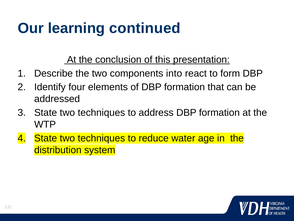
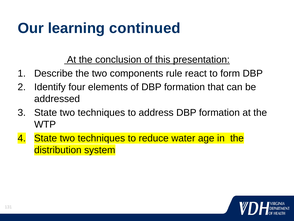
into: into -> rule
